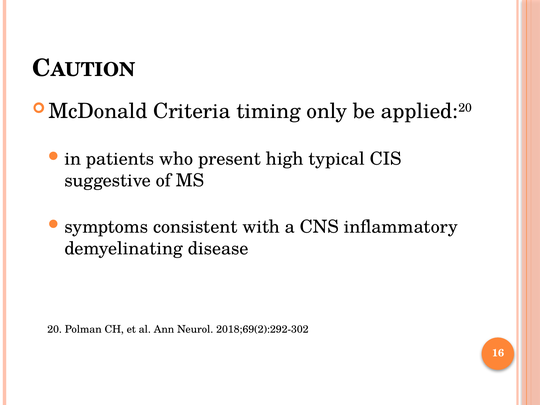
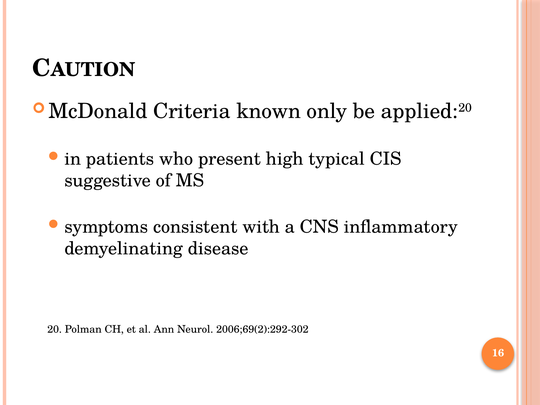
timing: timing -> known
2018;69(2):292-302: 2018;69(2):292-302 -> 2006;69(2):292-302
